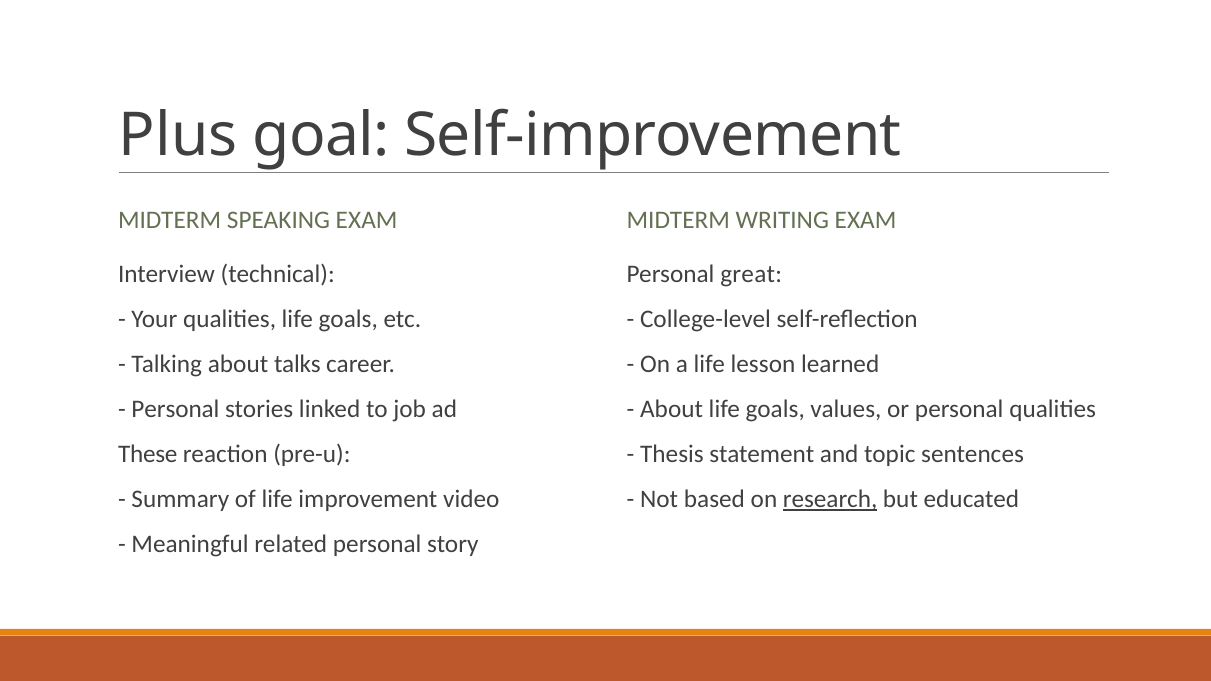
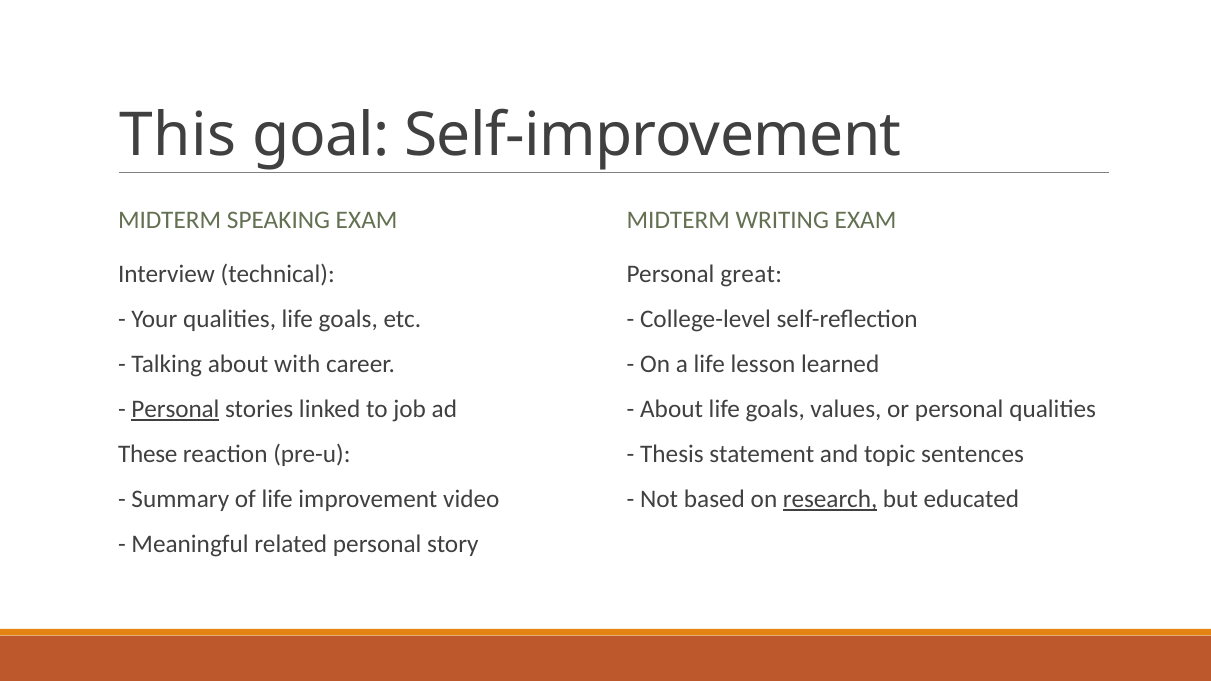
Plus: Plus -> This
talks: talks -> with
Personal at (175, 409) underline: none -> present
